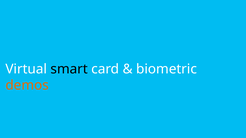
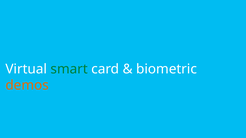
smart colour: black -> green
